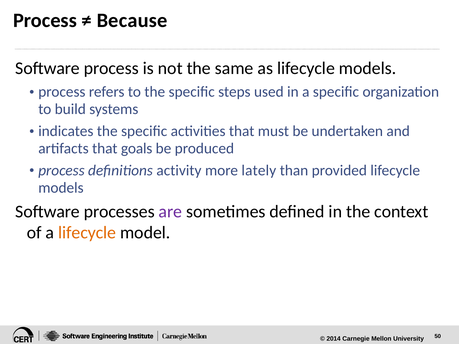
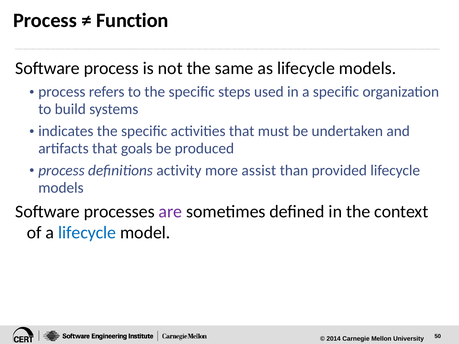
Because: Because -> Function
lately: lately -> assist
lifecycle at (87, 233) colour: orange -> blue
